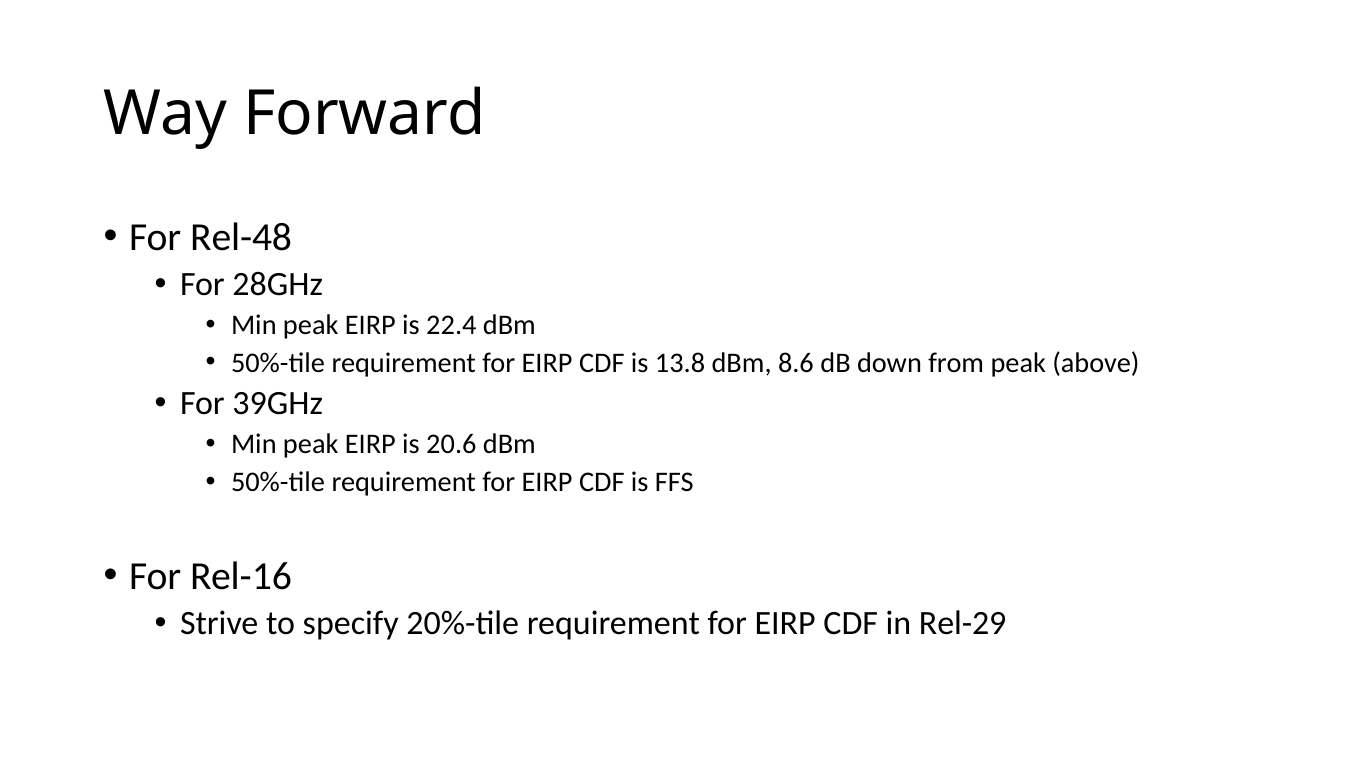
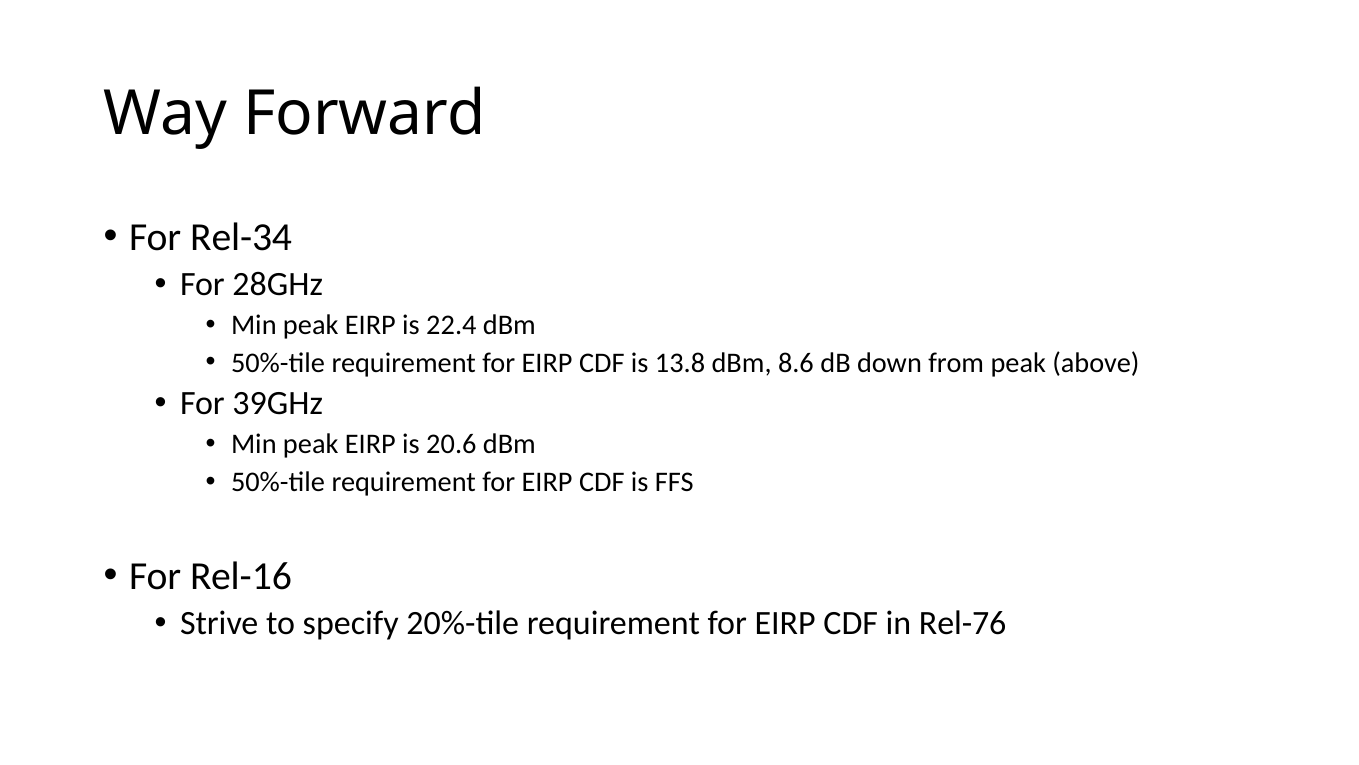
Rel-48: Rel-48 -> Rel-34
Rel-29: Rel-29 -> Rel-76
